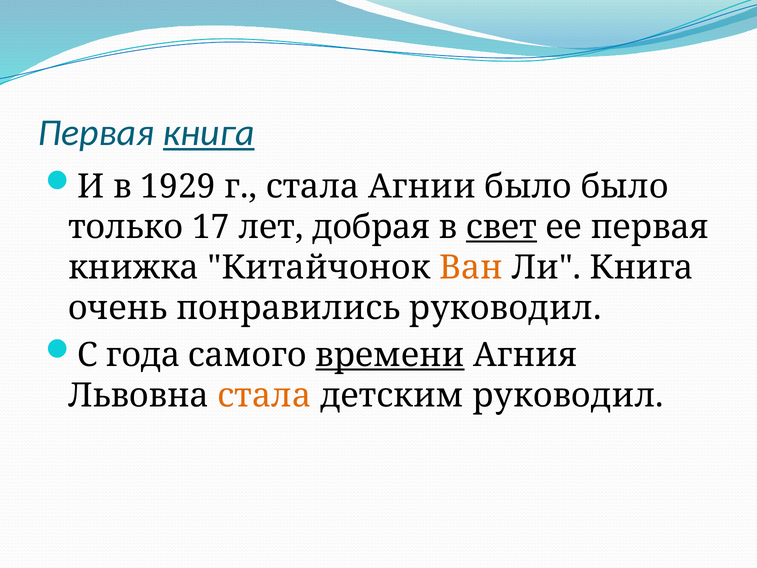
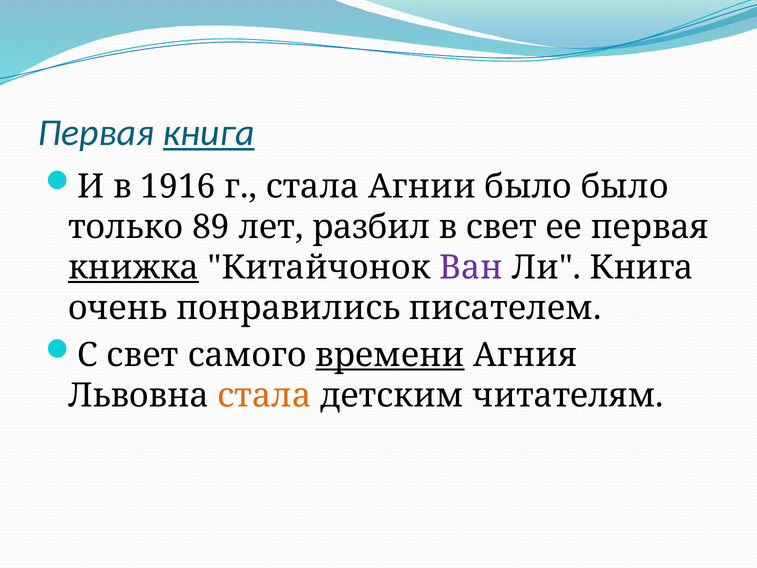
1929: 1929 -> 1916
17: 17 -> 89
добрая: добрая -> разбил
свет at (502, 227) underline: present -> none
книжка underline: none -> present
Ван colour: orange -> purple
понравились руководил: руководил -> писателем
С года: года -> свет
детским руководил: руководил -> читателям
